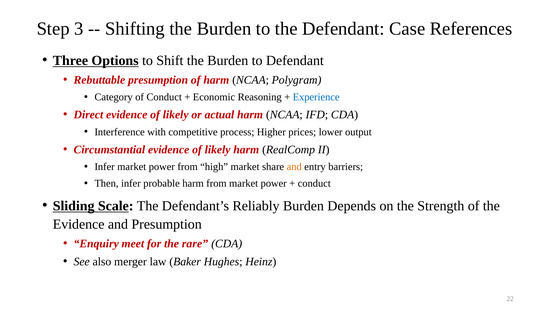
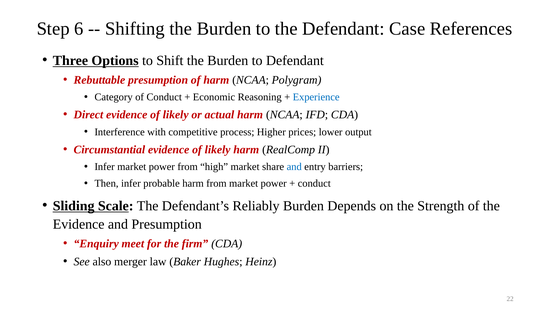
3: 3 -> 6
and at (294, 167) colour: orange -> blue
rare: rare -> firm
